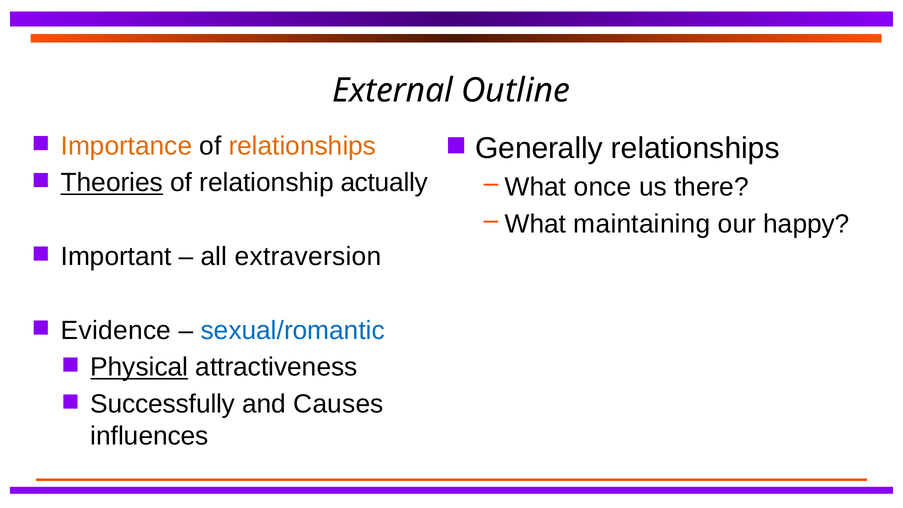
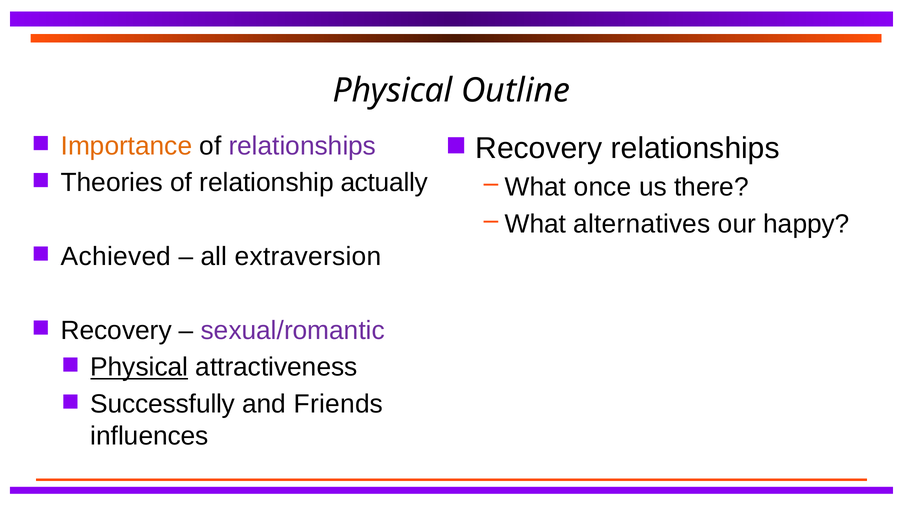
External at (393, 91): External -> Physical
relationships at (302, 146) colour: orange -> purple
Generally at (539, 148): Generally -> Recovery
Theories underline: present -> none
maintaining: maintaining -> alternatives
Important: Important -> Achieved
Evidence at (116, 330): Evidence -> Recovery
sexual/romantic colour: blue -> purple
Causes: Causes -> Friends
